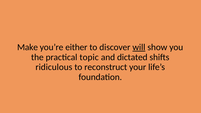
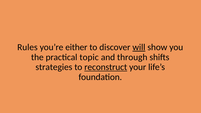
Make: Make -> Rules
dictated: dictated -> through
ridiculous: ridiculous -> strategies
reconstruct underline: none -> present
